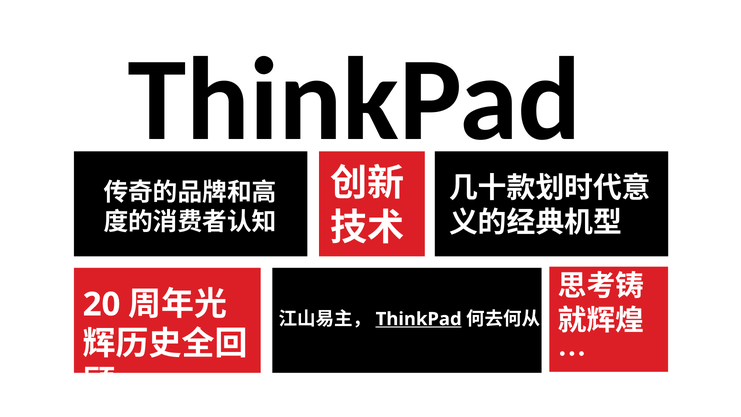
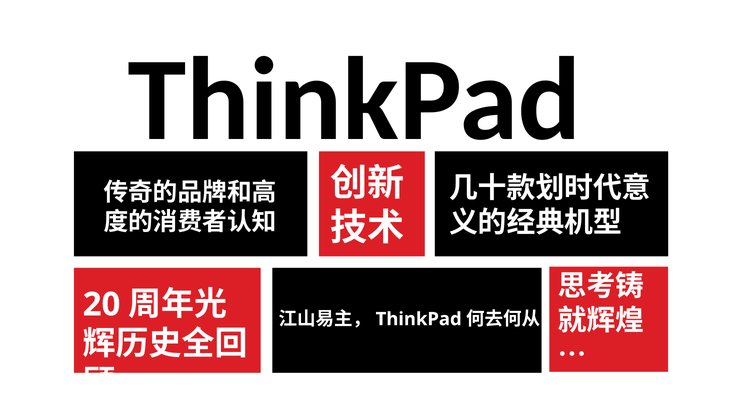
ThinkPad at (419, 319) underline: present -> none
